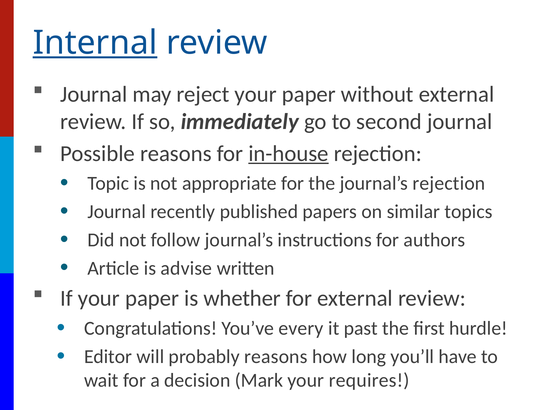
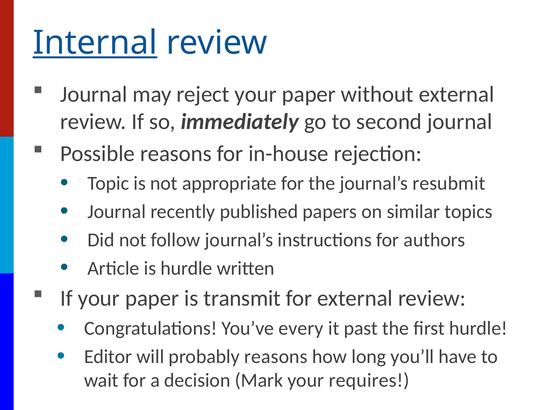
in-house underline: present -> none
journal’s rejection: rejection -> resubmit
is advise: advise -> hurdle
whether: whether -> transmit
